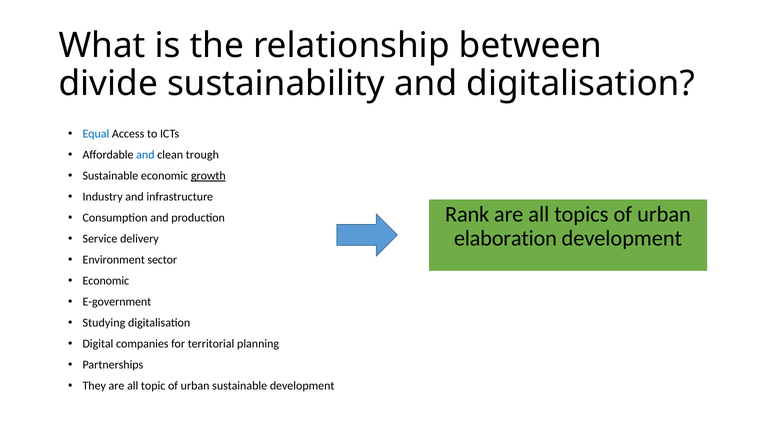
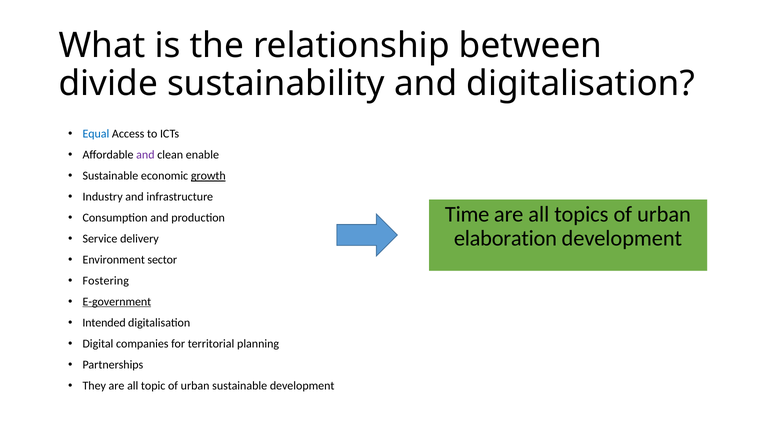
and at (145, 155) colour: blue -> purple
trough: trough -> enable
Rank: Rank -> Time
Economic at (106, 281): Economic -> Fostering
E-government underline: none -> present
Studying: Studying -> Intended
